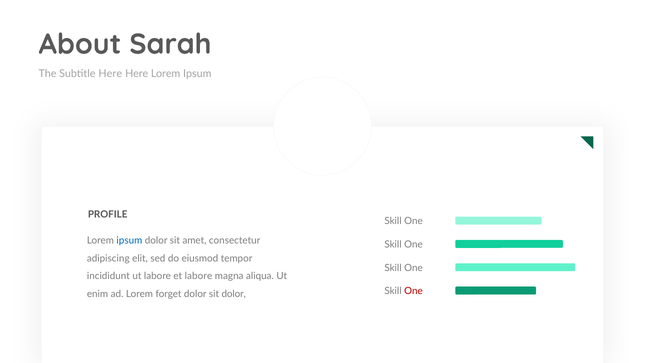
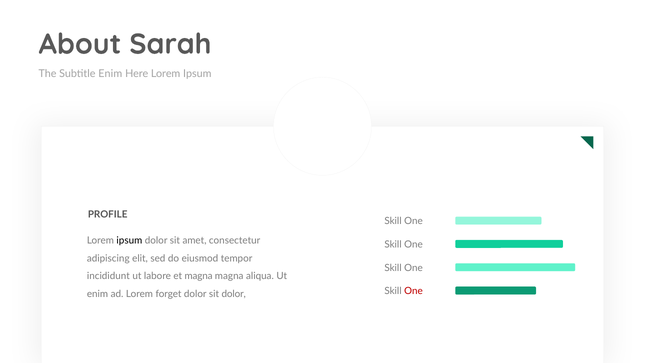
Subtitle Here: Here -> Enim
ipsum at (129, 240) colour: blue -> black
et labore: labore -> magna
